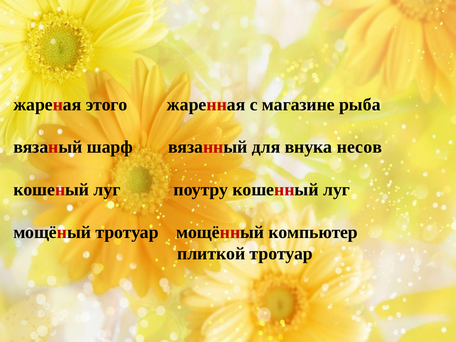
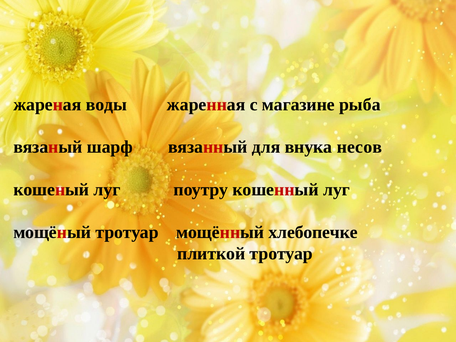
этого: этого -> воды
компьютер: компьютер -> хлебопечке
